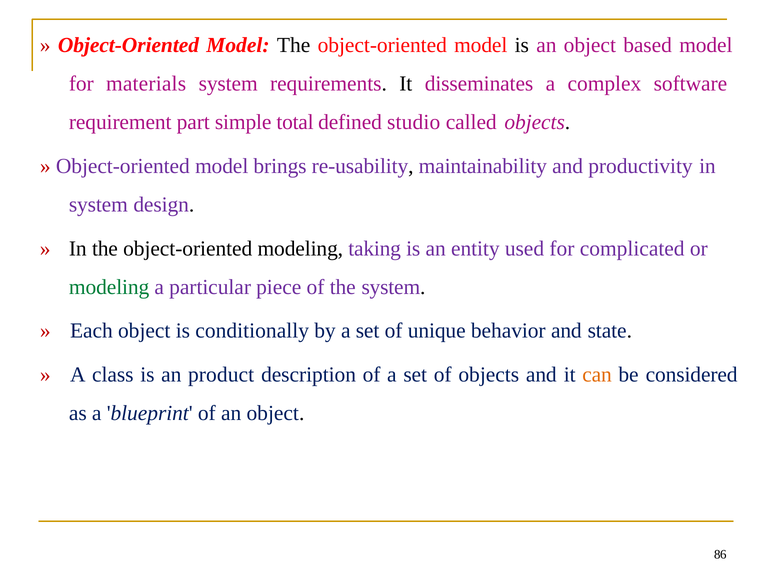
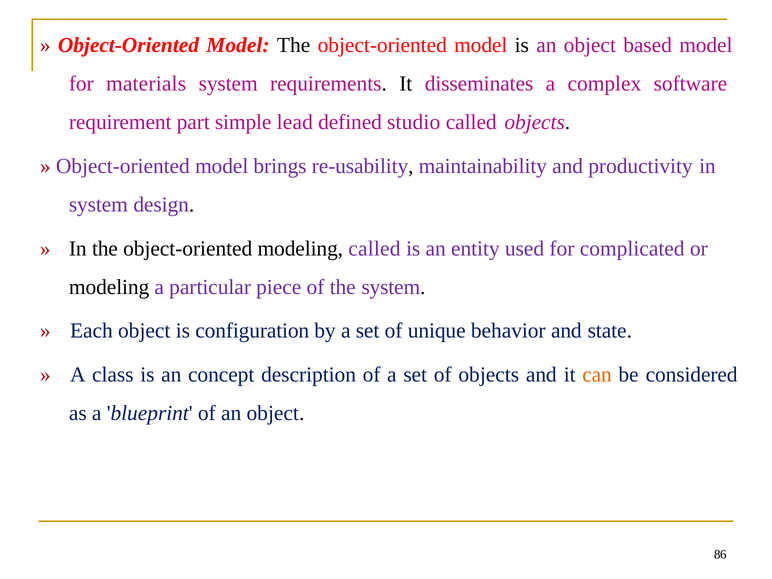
total: total -> lead
modeling taking: taking -> called
modeling at (109, 287) colour: green -> black
conditionally: conditionally -> configuration
product: product -> concept
